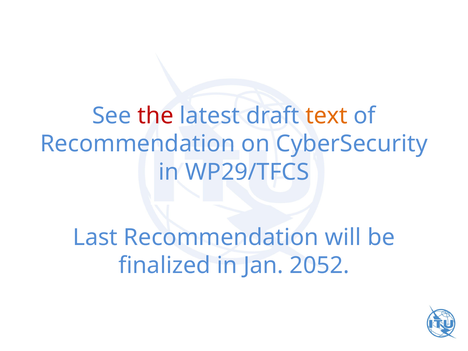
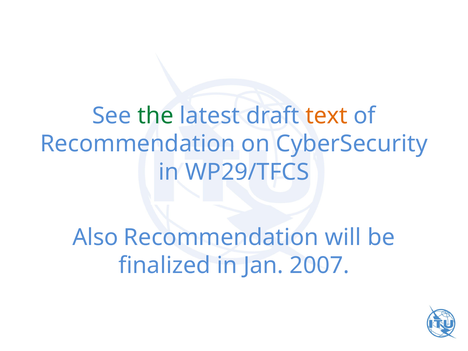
the colour: red -> green
Last: Last -> Also
2052: 2052 -> 2007
